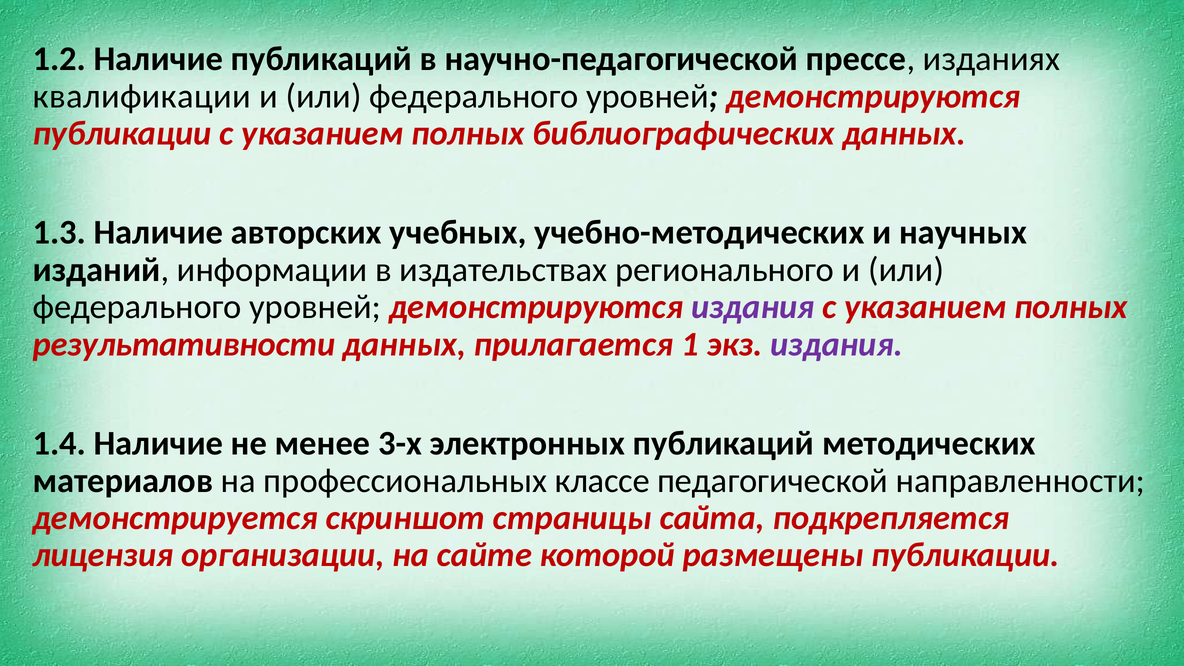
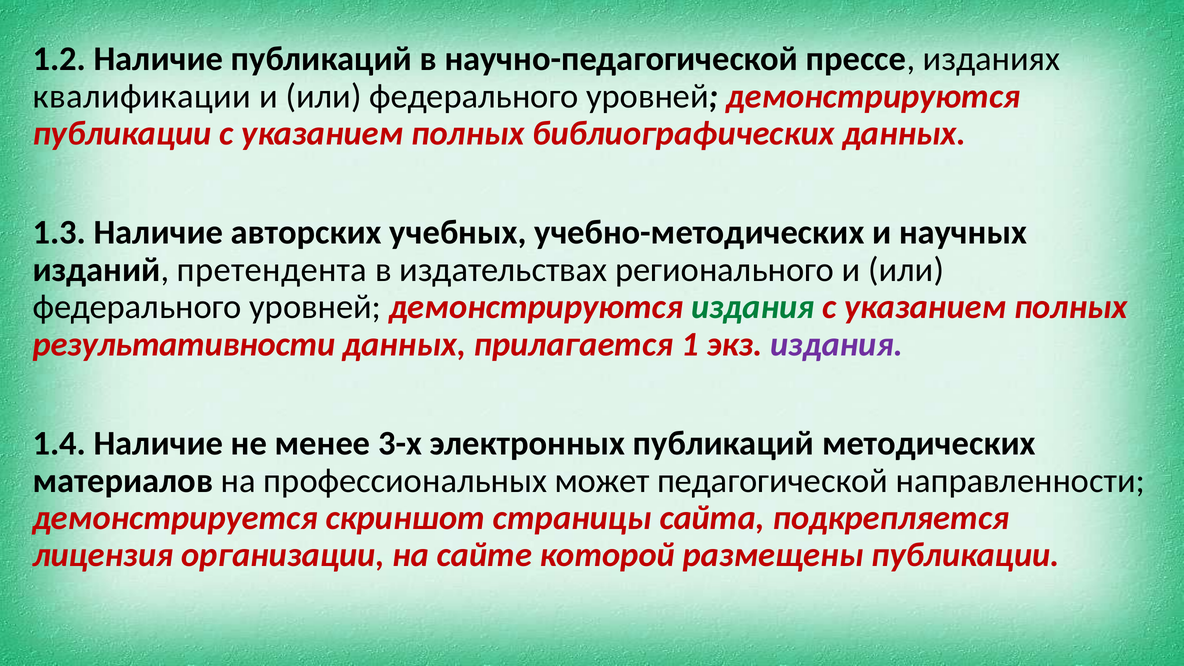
информации: информации -> претендента
издания at (753, 307) colour: purple -> green
классе: классе -> может
